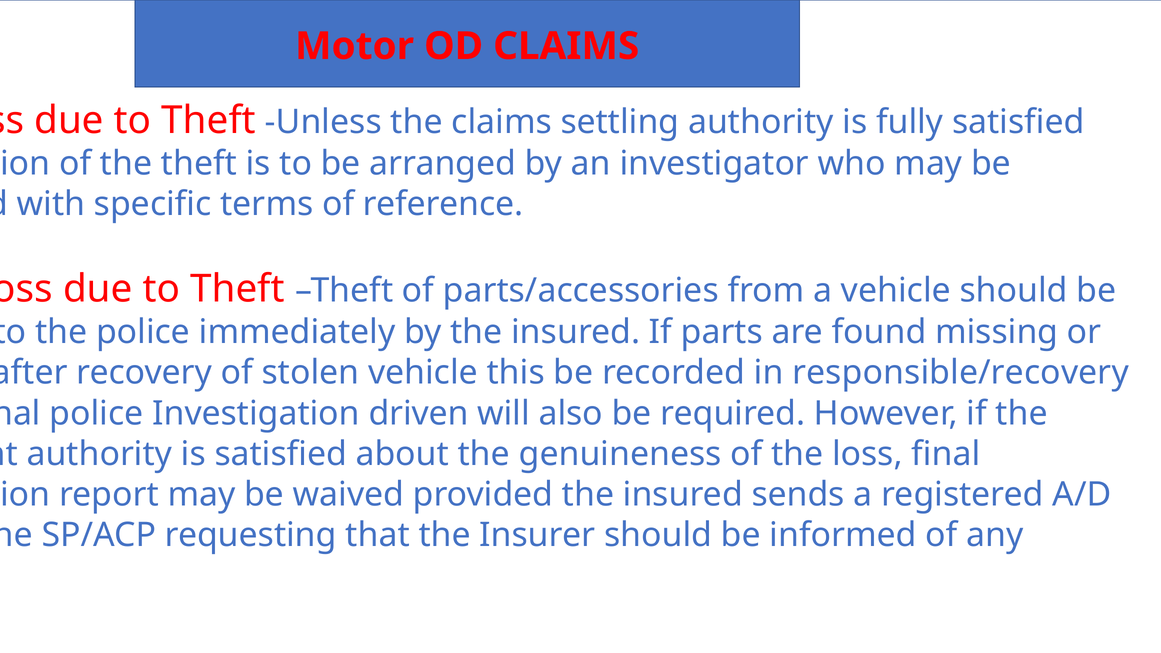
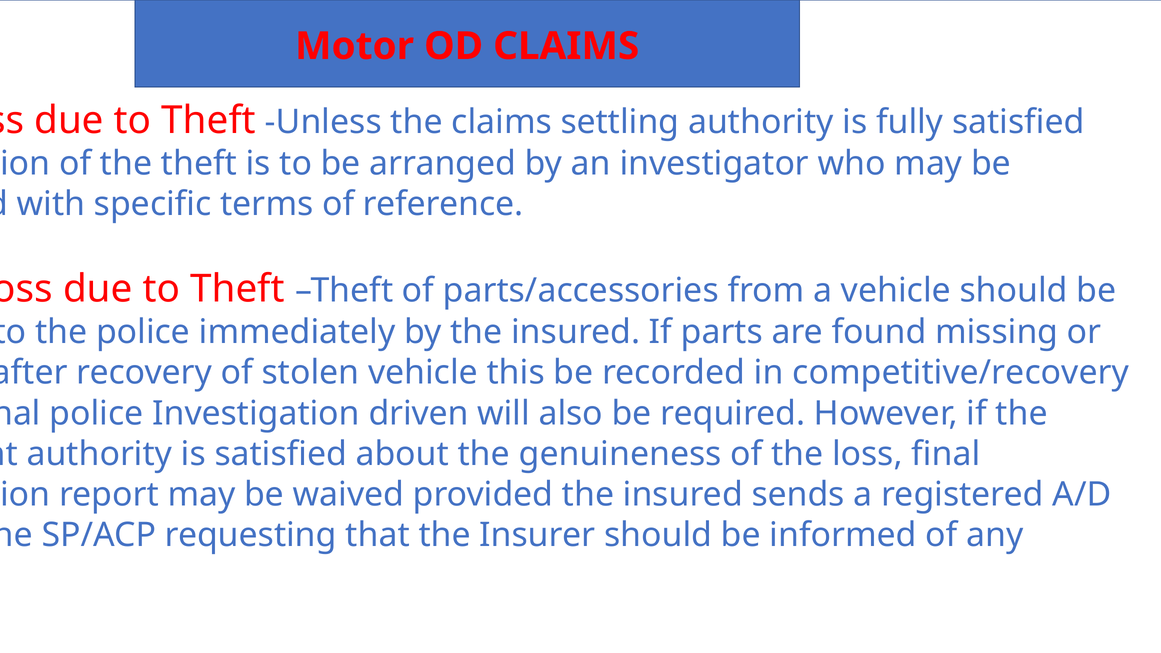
responsible/recovery: responsible/recovery -> competitive/recovery
